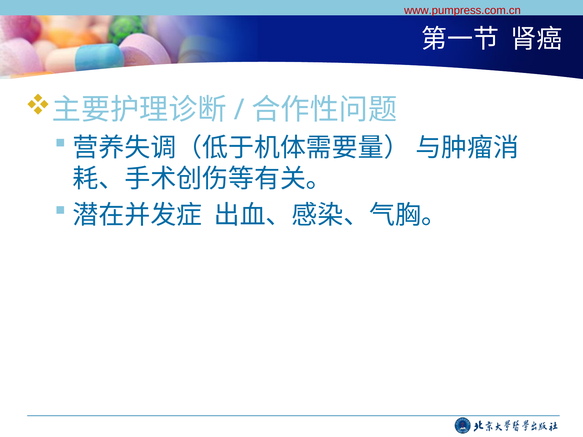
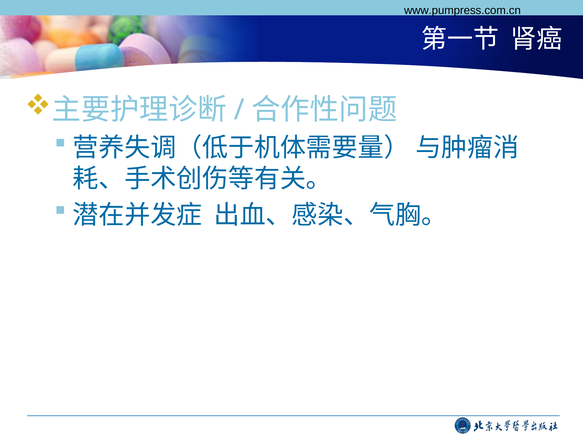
www.pumpress.com.cn colour: red -> black
